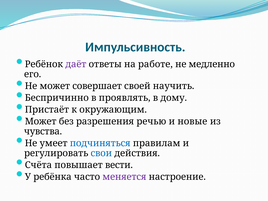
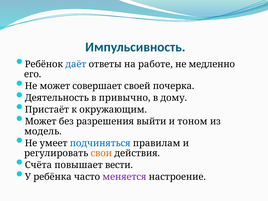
даёт colour: purple -> blue
научить: научить -> почерка
Беспричинно: Беспричинно -> Деятельность
проявлять: проявлять -> привычно
речью: речью -> выйти
новые: новые -> тоном
чувства: чувства -> модель
свои colour: blue -> orange
